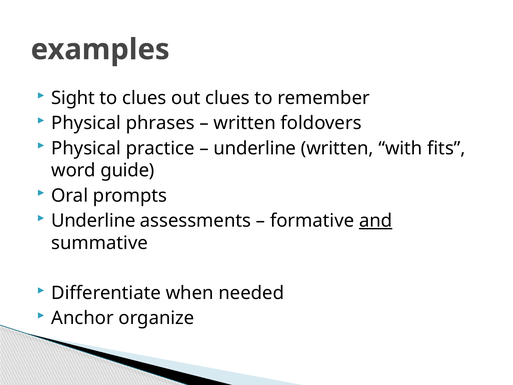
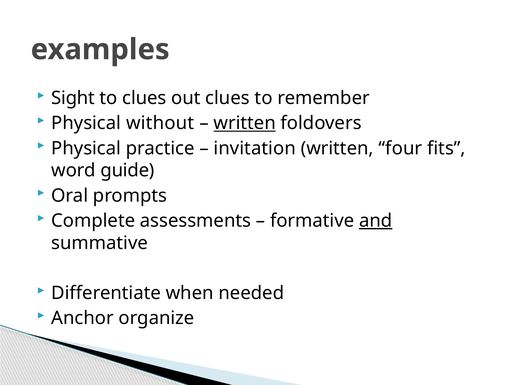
phrases: phrases -> without
written at (245, 123) underline: none -> present
underline at (255, 148): underline -> invitation
with: with -> four
Underline at (93, 221): Underline -> Complete
